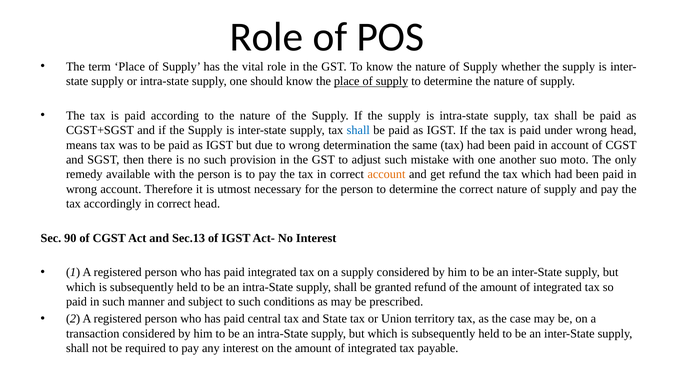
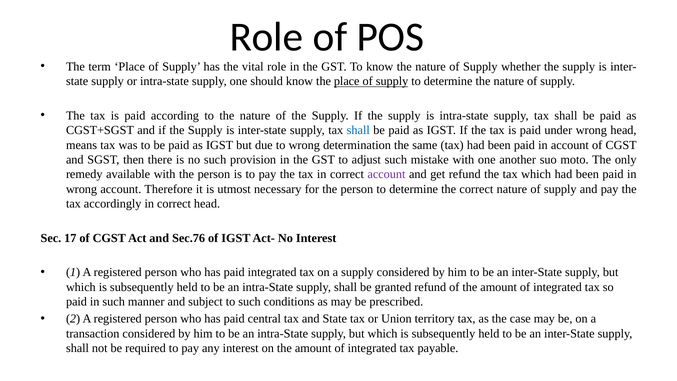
account at (386, 174) colour: orange -> purple
90: 90 -> 17
Sec.13: Sec.13 -> Sec.76
